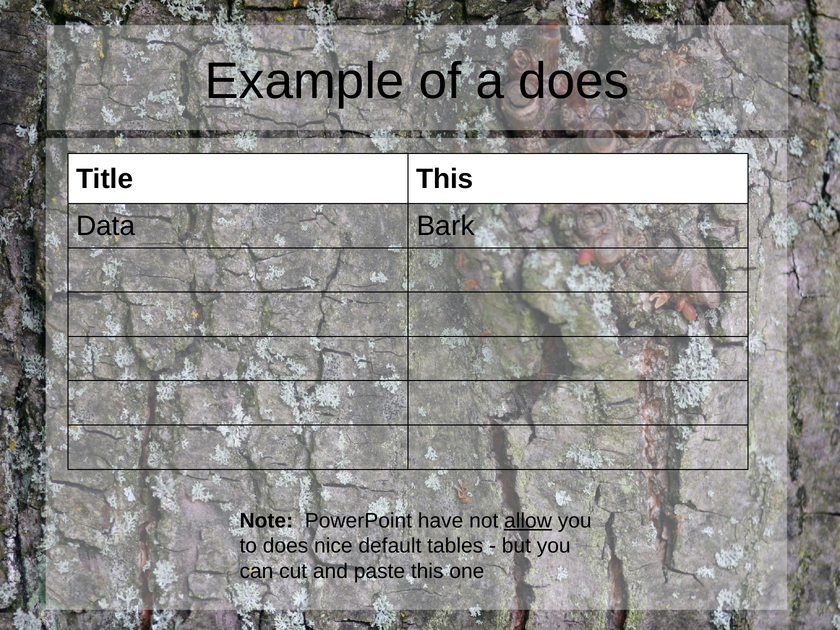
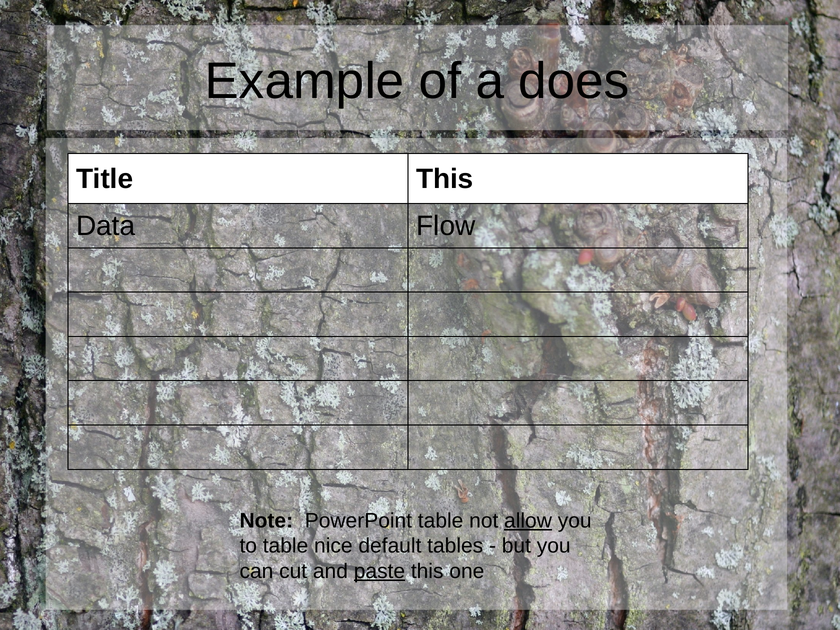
Bark: Bark -> Flow
PowerPoint have: have -> table
to does: does -> table
paste underline: none -> present
